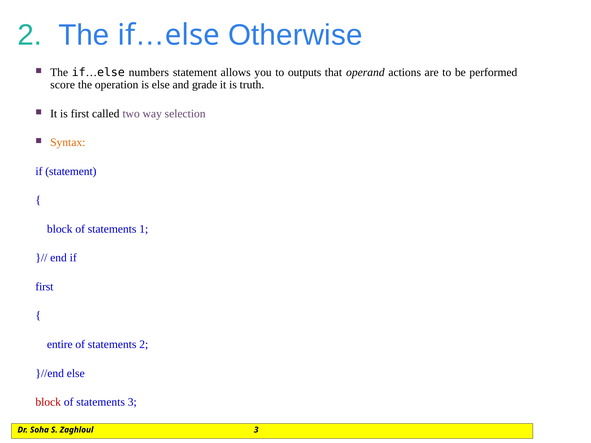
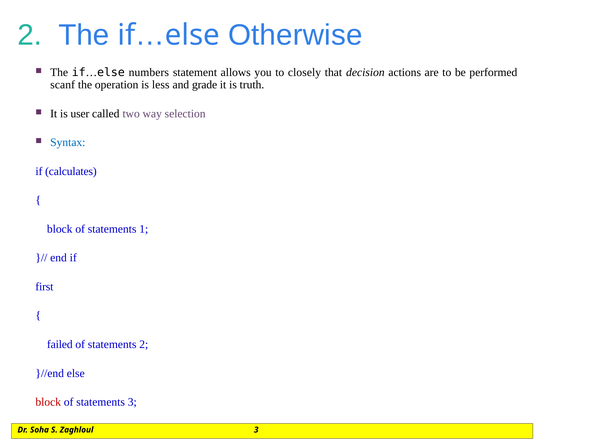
outputs: outputs -> closely
operand: operand -> decision
score: score -> scanf
is else: else -> less
is first: first -> user
Syntax colour: orange -> blue
if statement: statement -> calculates
entire: entire -> failed
